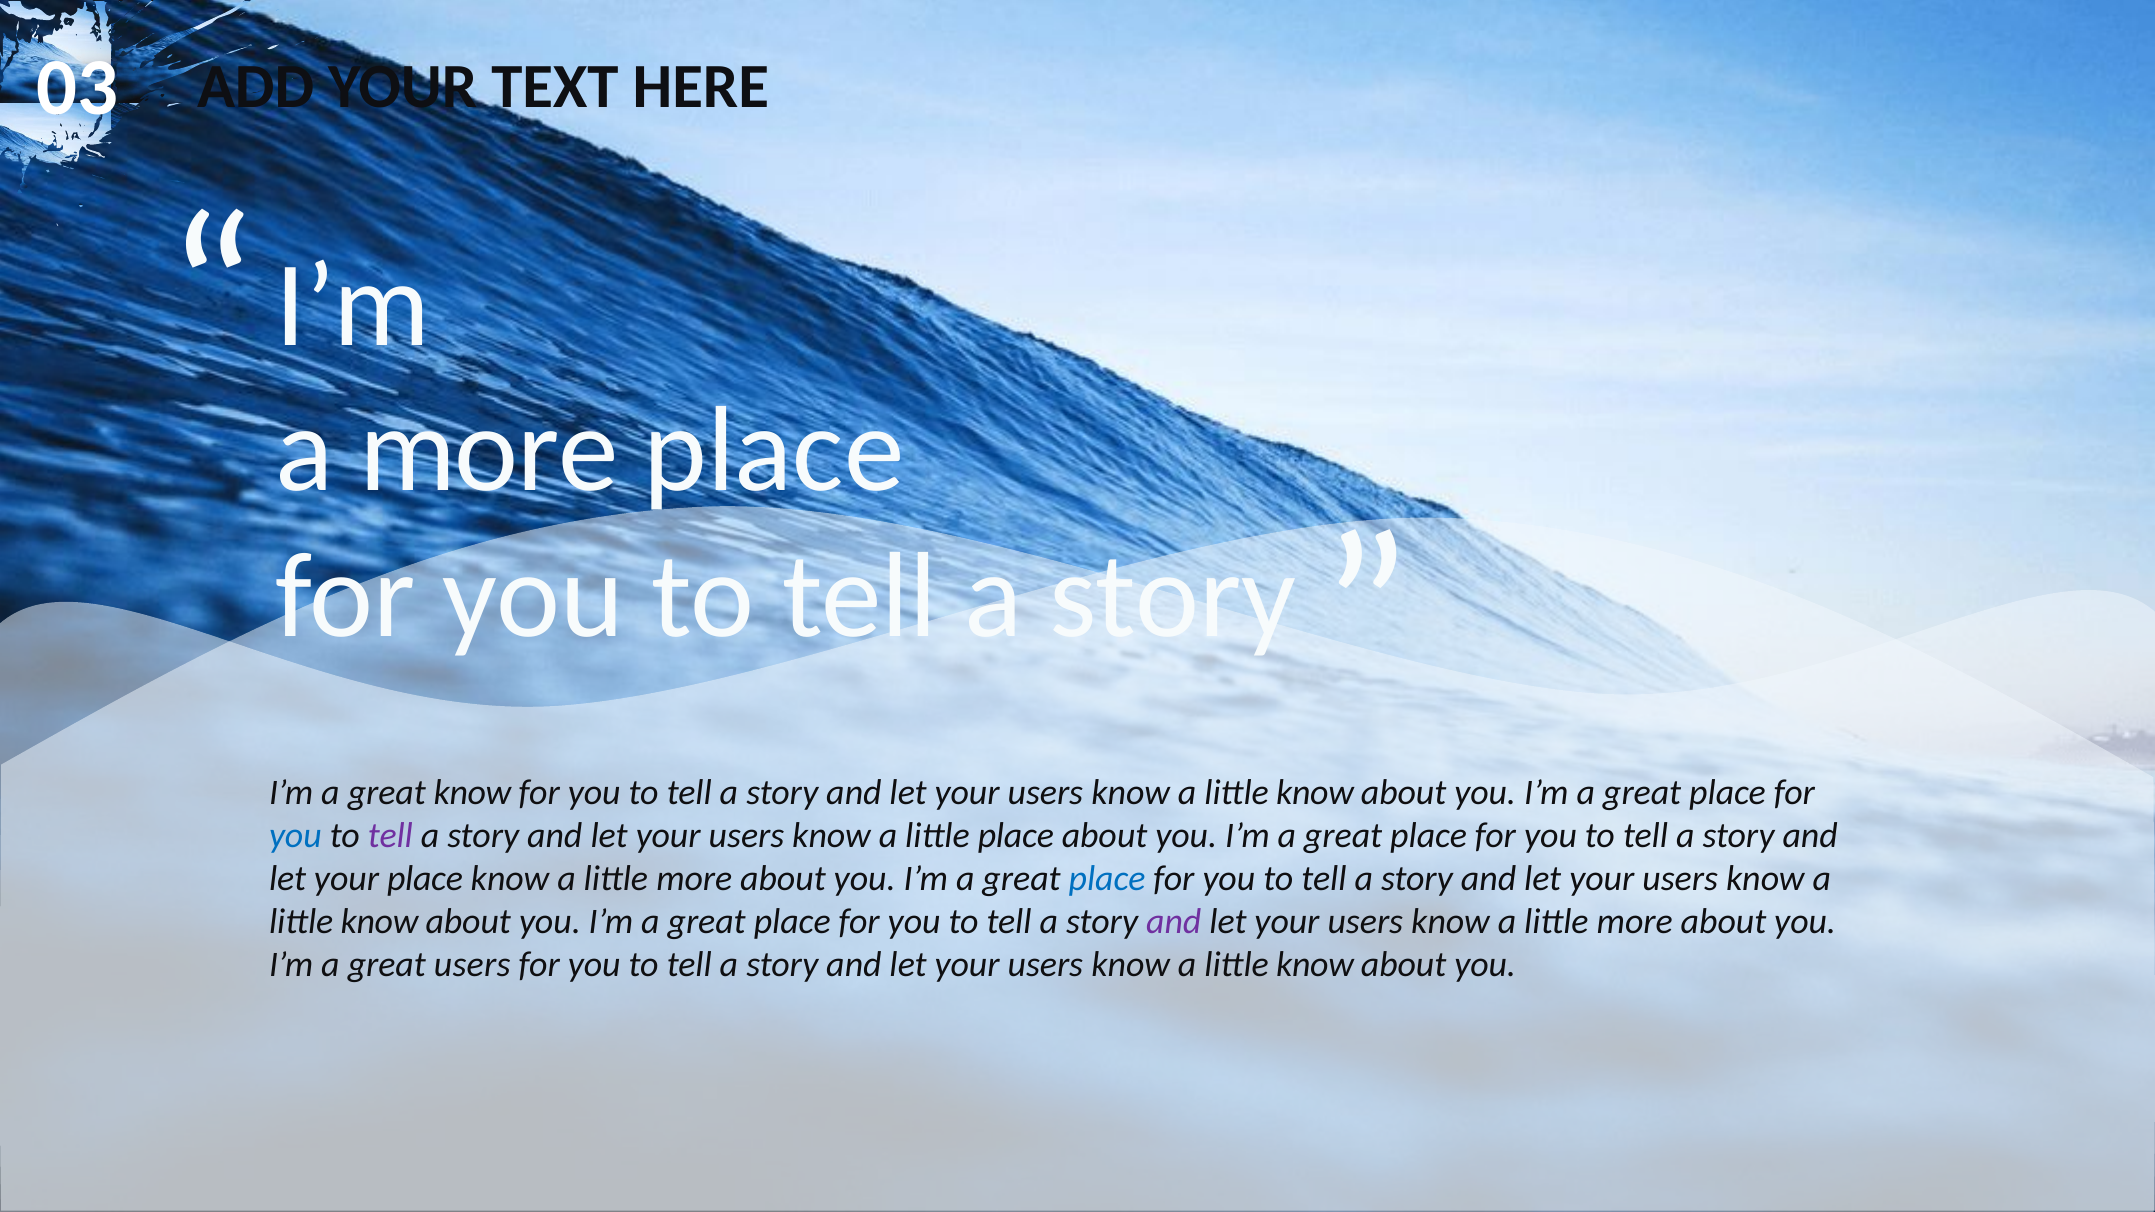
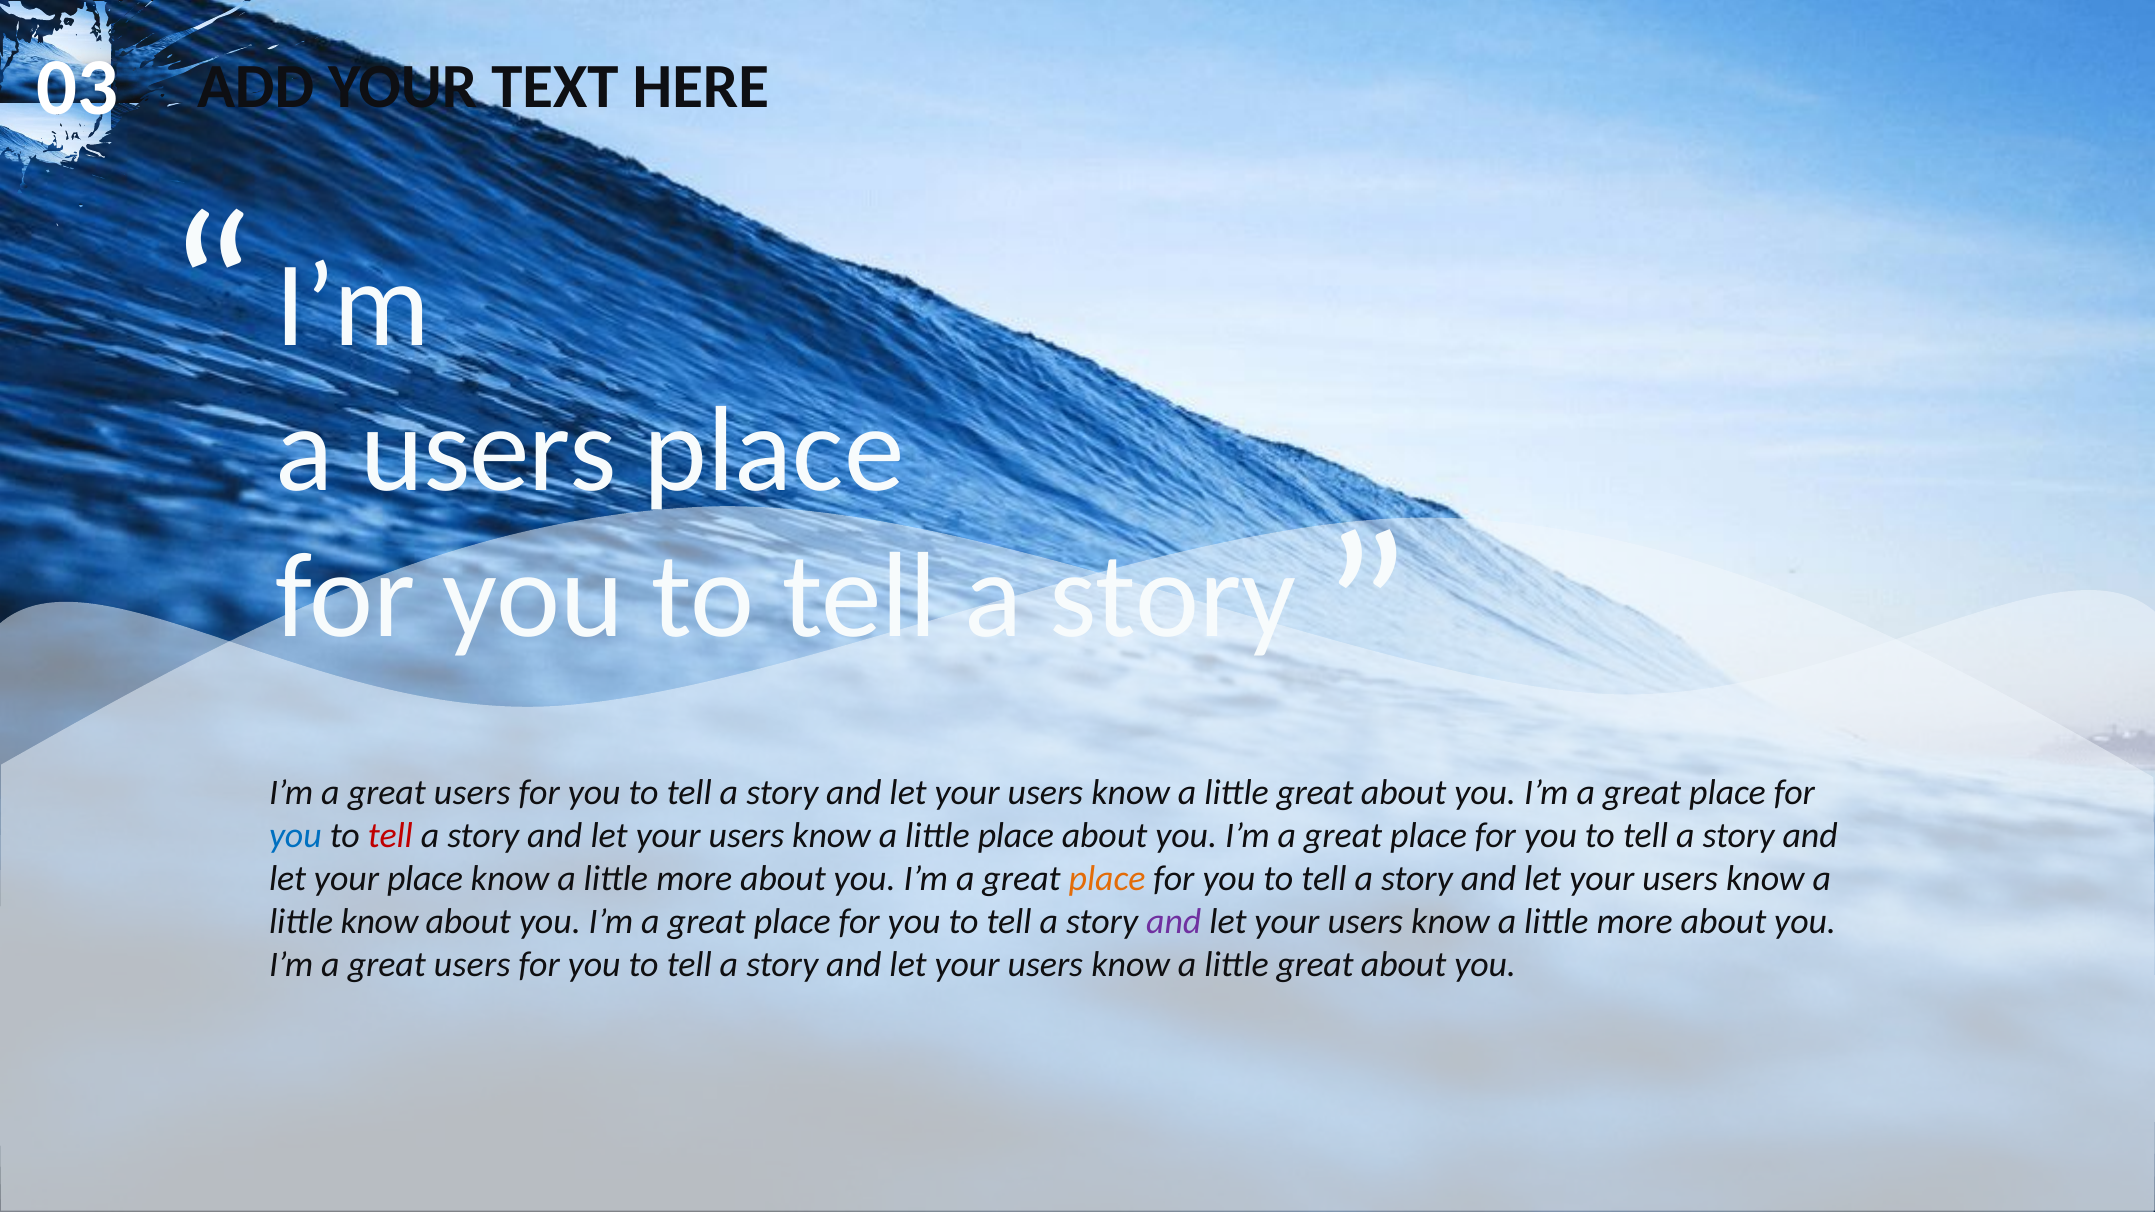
a more: more -> users
know at (472, 793): know -> users
know at (1315, 793): know -> great
tell at (390, 836) colour: purple -> red
place at (1107, 879) colour: blue -> orange
know at (1315, 965): know -> great
